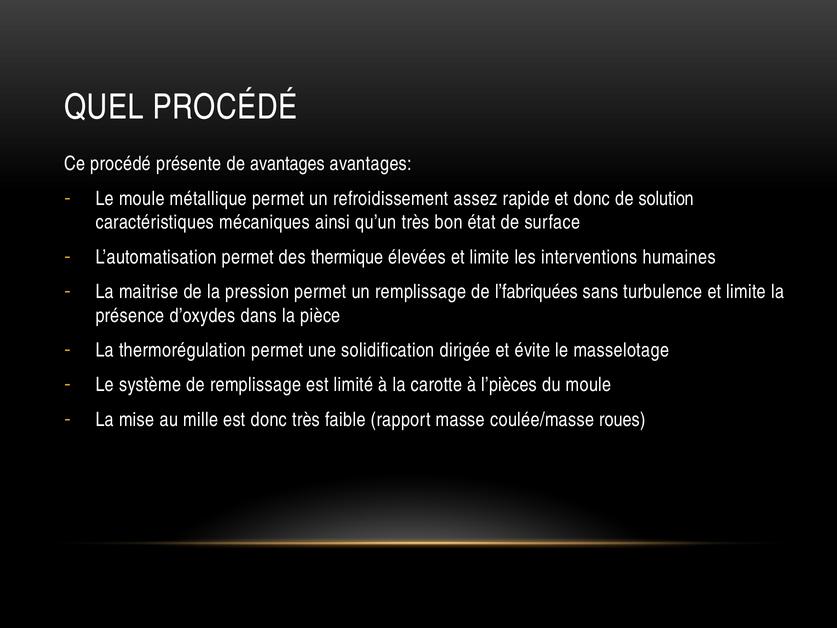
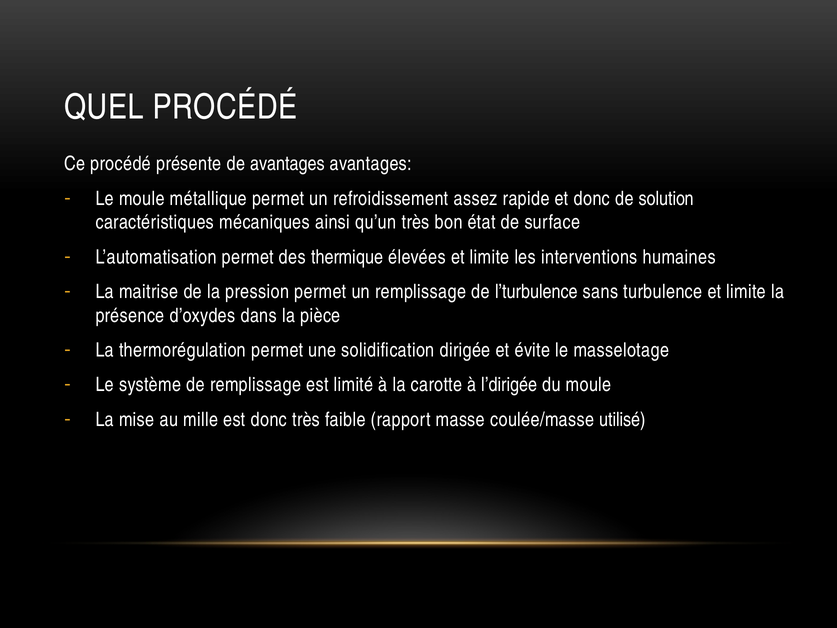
l’fabriquées: l’fabriquées -> l’turbulence
l’pièces: l’pièces -> l’dirigée
roues: roues -> utilisé
